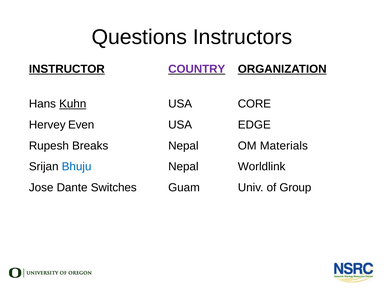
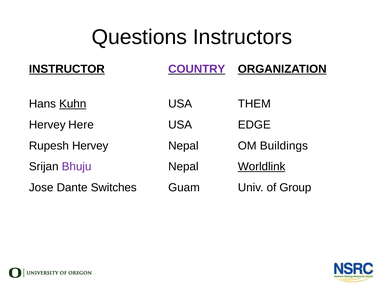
CORE: CORE -> THEM
Even: Even -> Here
Rupesh Breaks: Breaks -> Hervey
Materials: Materials -> Buildings
Bhuju colour: blue -> purple
Worldlink underline: none -> present
